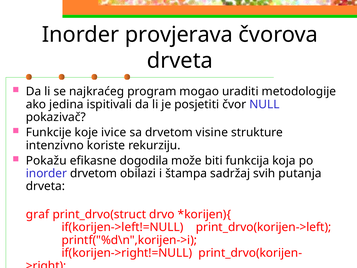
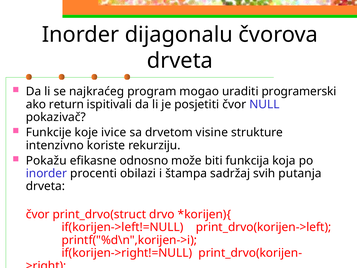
provjerava: provjerava -> dijagonalu
metodologije: metodologije -> programerski
jedina: jedina -> return
dogodila: dogodila -> odnosno
inorder drvetom: drvetom -> procenti
graf at (38, 214): graf -> čvor
